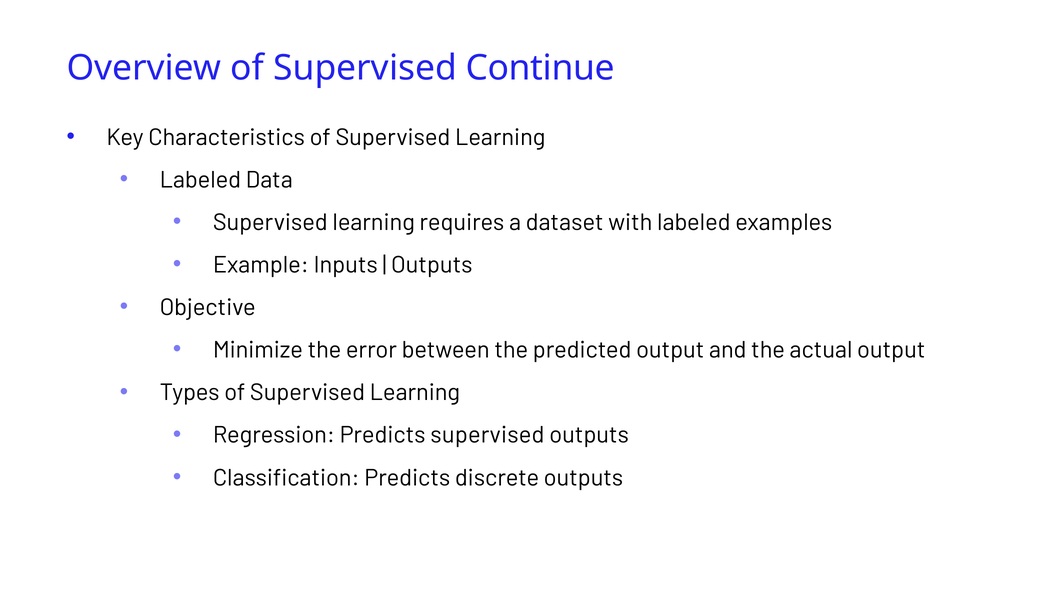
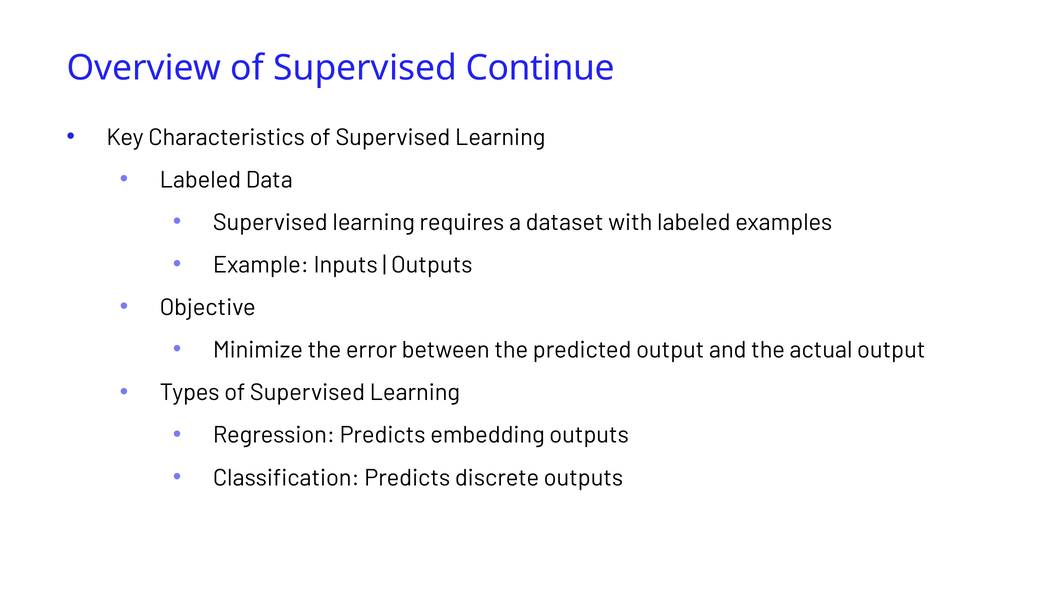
Predicts supervised: supervised -> embedding
